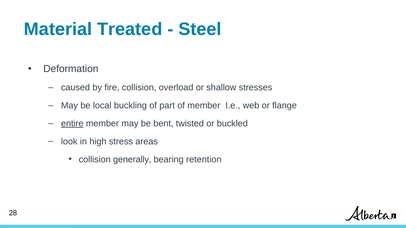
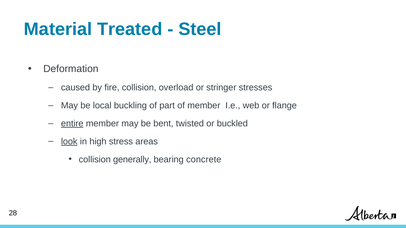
shallow: shallow -> stringer
look underline: none -> present
retention: retention -> concrete
